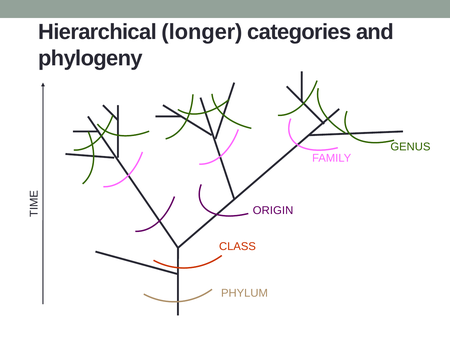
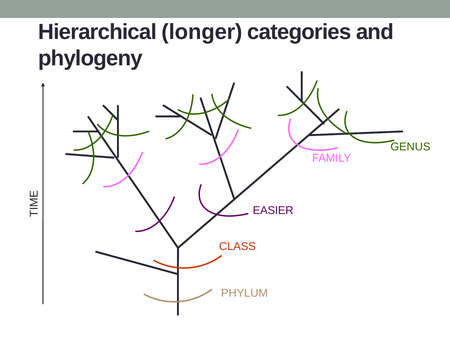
ORIGIN: ORIGIN -> EASIER
